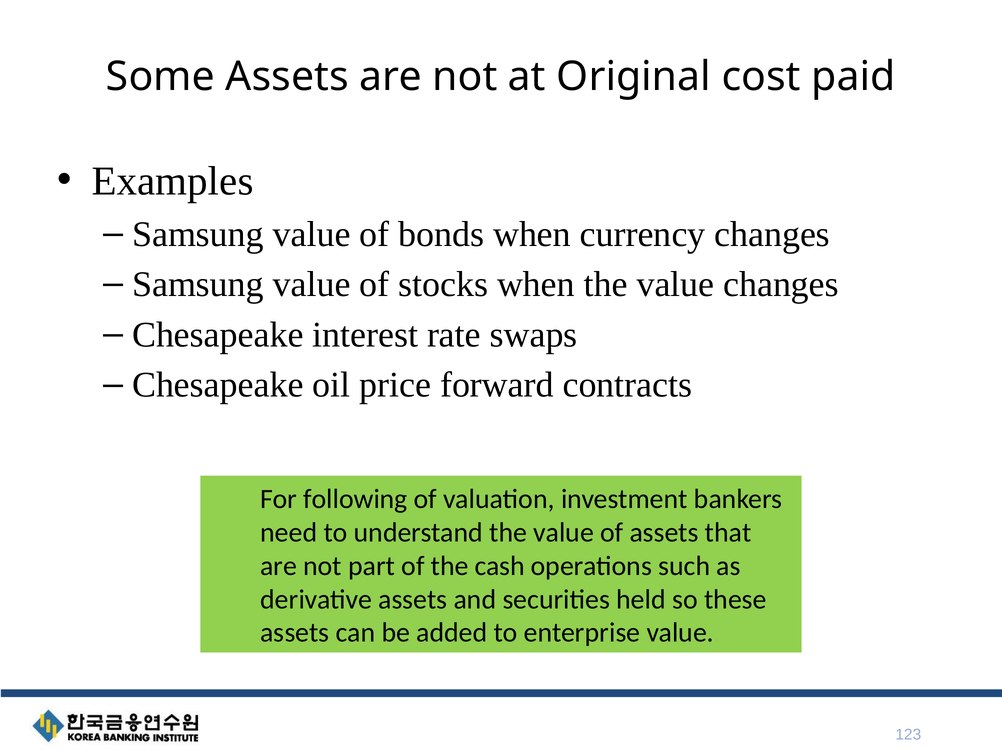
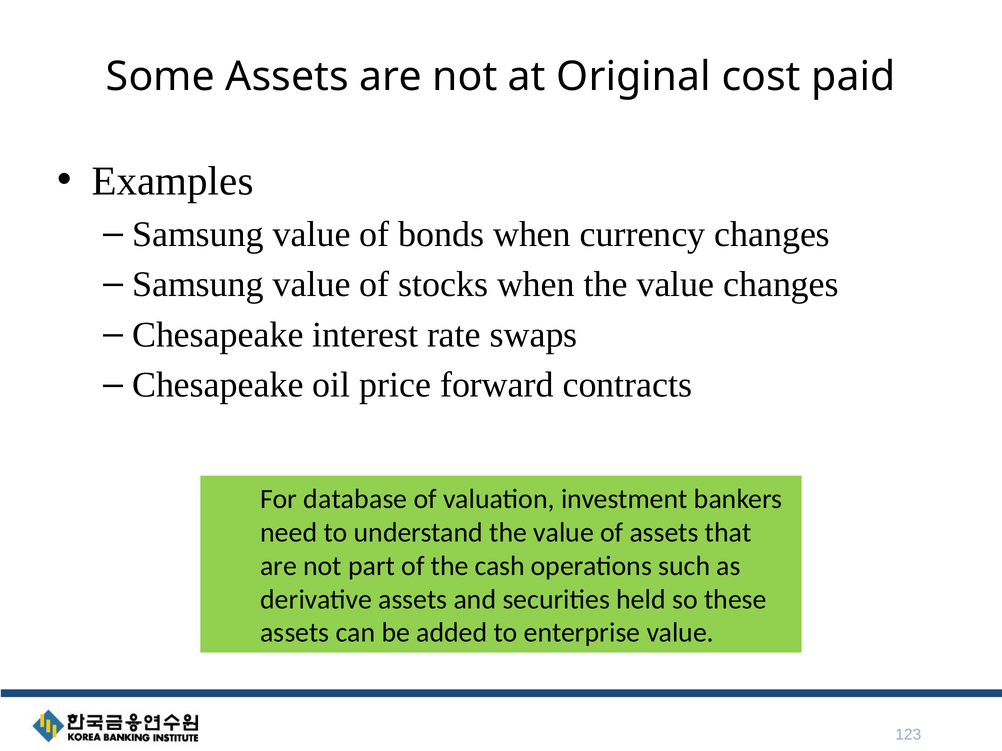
following: following -> database
